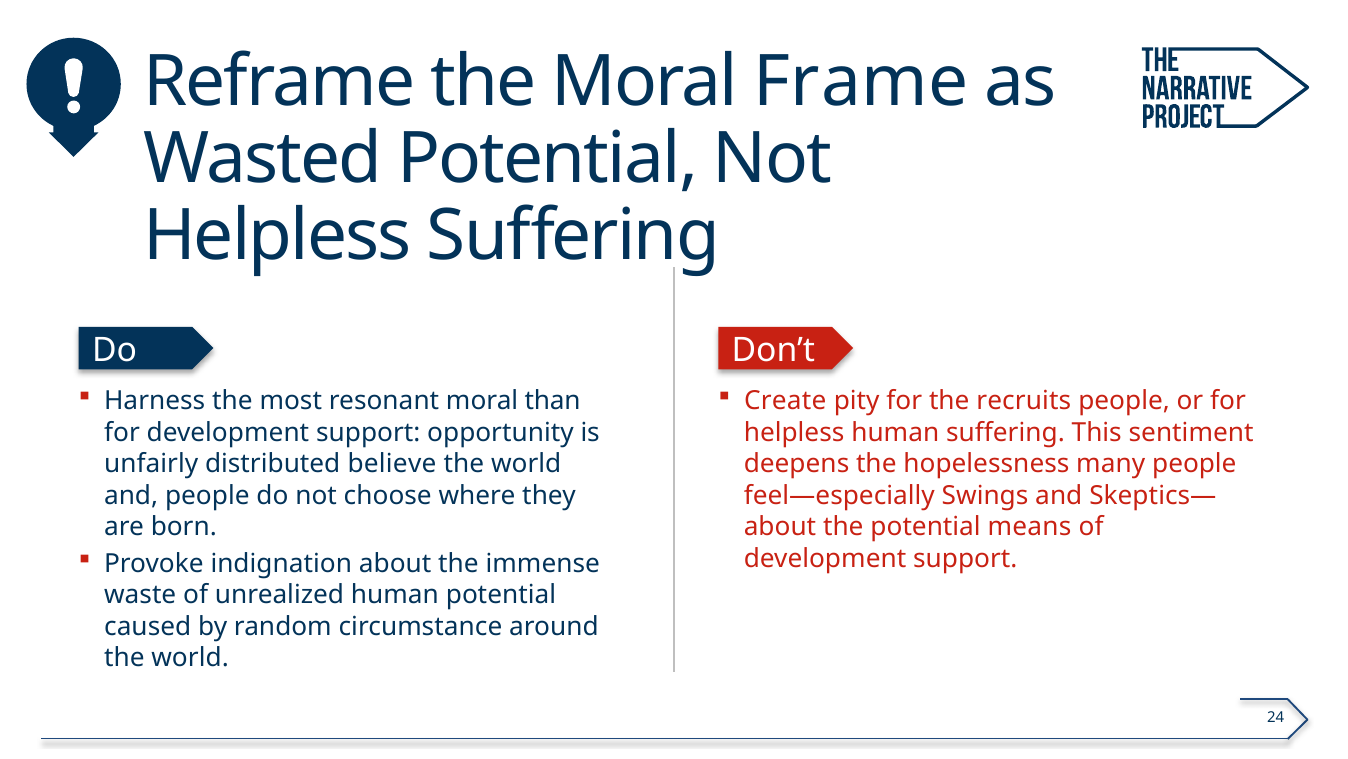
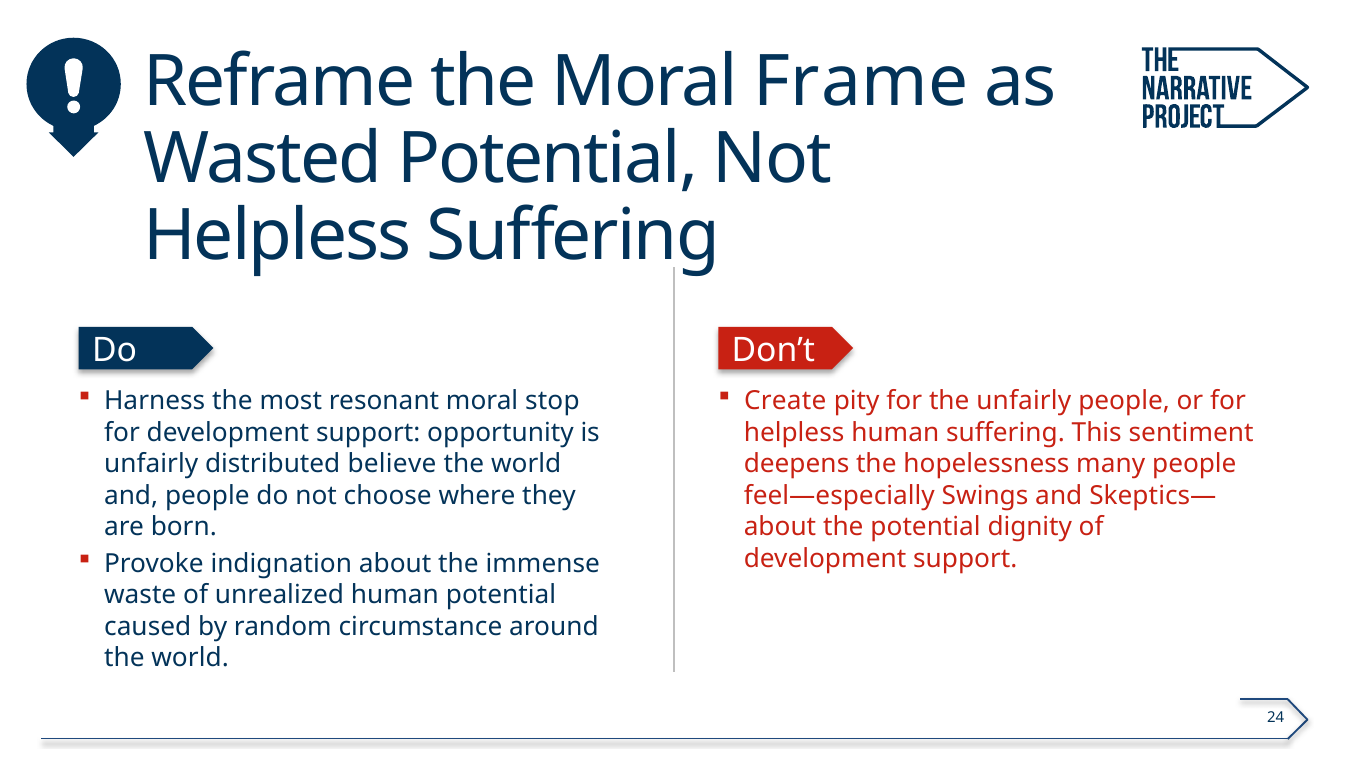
than: than -> stop
the recruits: recruits -> unfairly
means: means -> dignity
